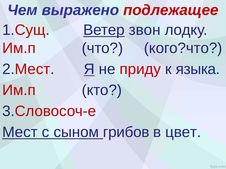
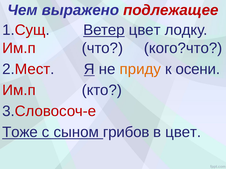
Ветер звон: звон -> цвет
приду colour: red -> orange
языка: языка -> осени
Мест: Мест -> Тоже
